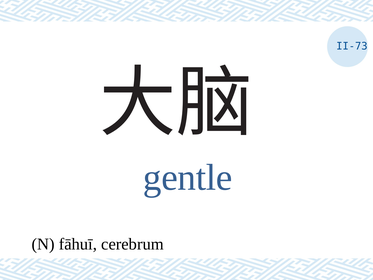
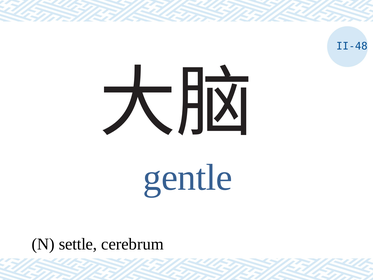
II-73: II-73 -> II-48
fāhuī: fāhuī -> settle
